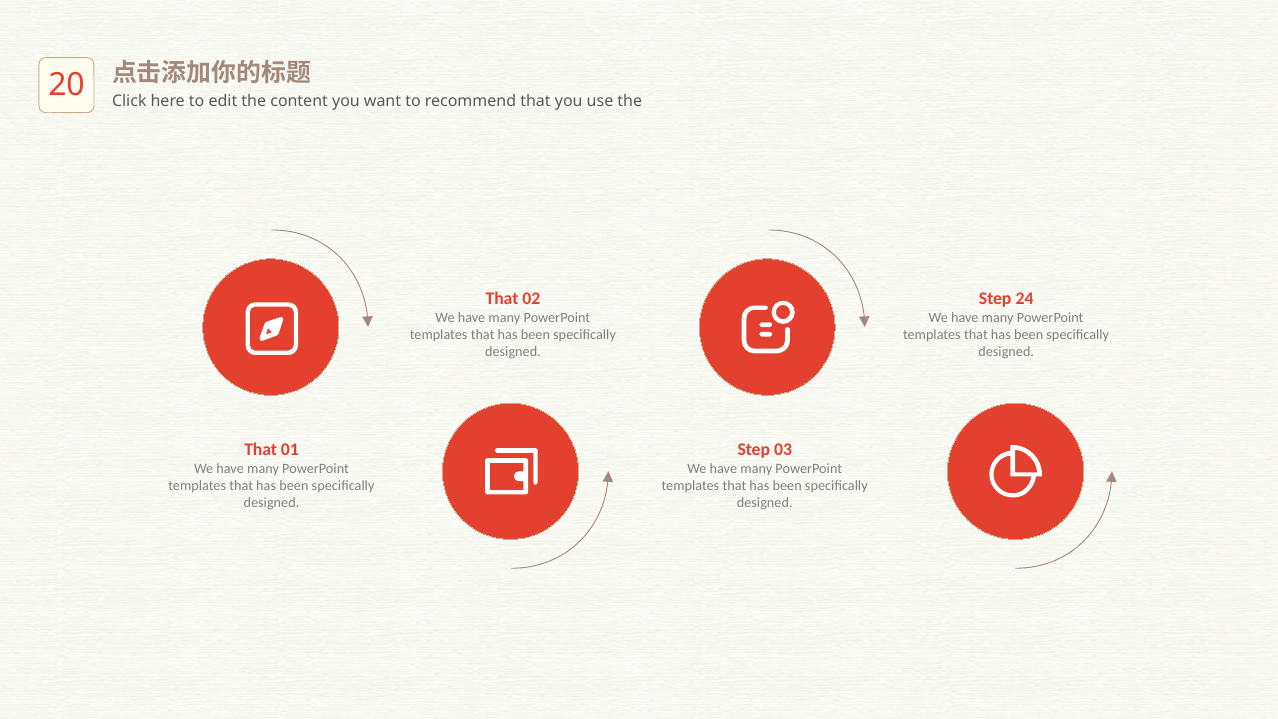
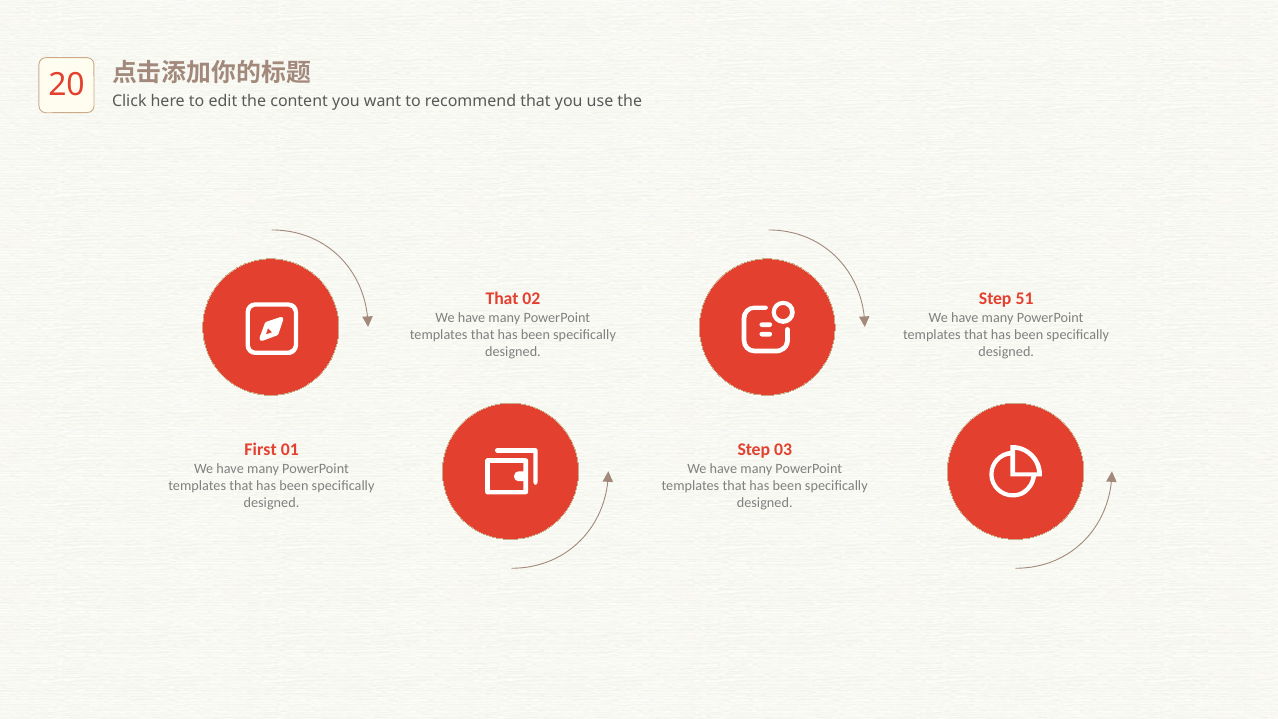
24: 24 -> 51
That at (261, 450): That -> First
